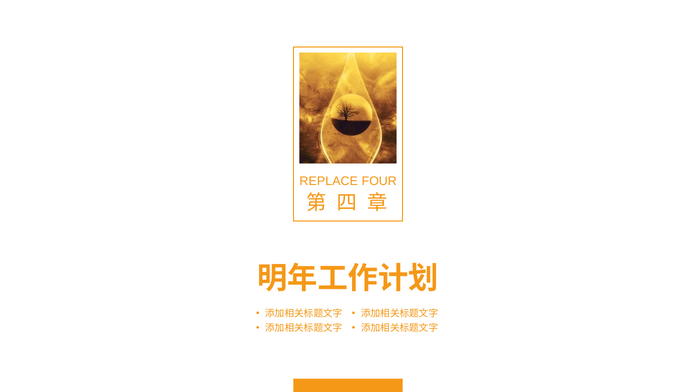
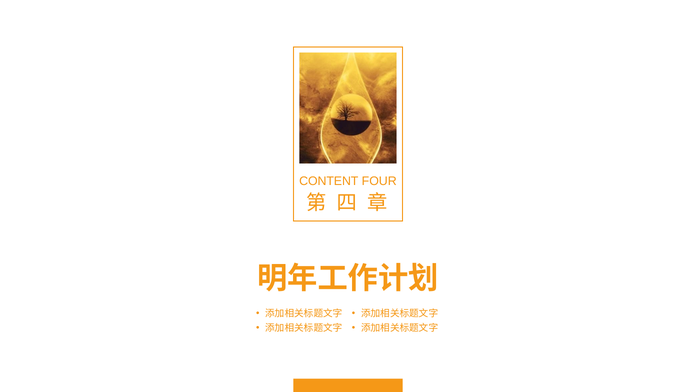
REPLACE: REPLACE -> CONTENT
